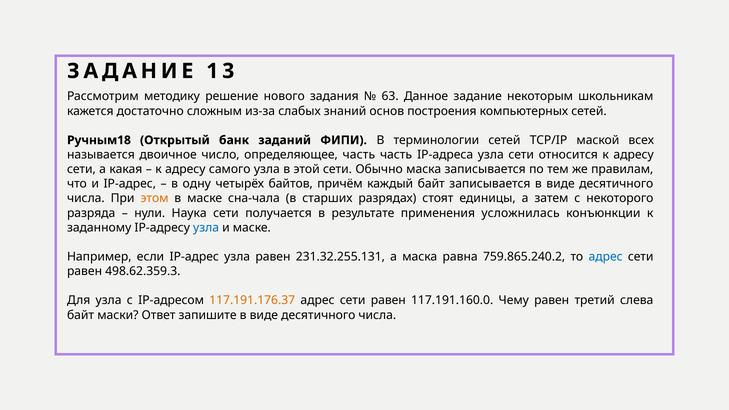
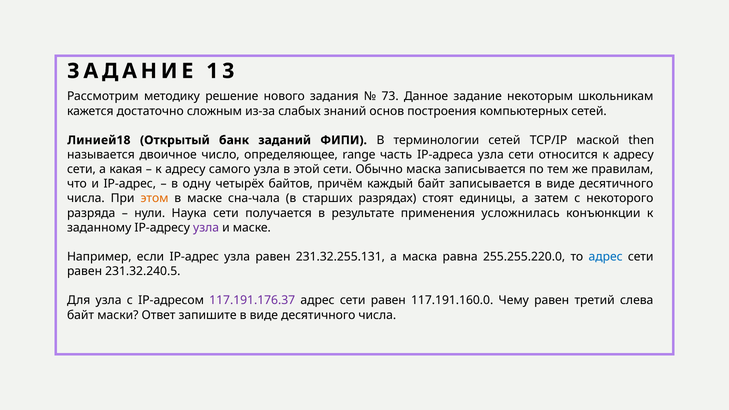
63: 63 -> 73
Ручным18: Ручным18 -> Линией18
всех: всех -> then
определяющее часть: часть -> range
узла at (206, 228) colour: blue -> purple
759.865.240.2: 759.865.240.2 -> 255.255.220.0
498.62.359.3: 498.62.359.3 -> 231.32.240.5
117.191.176.37 colour: orange -> purple
